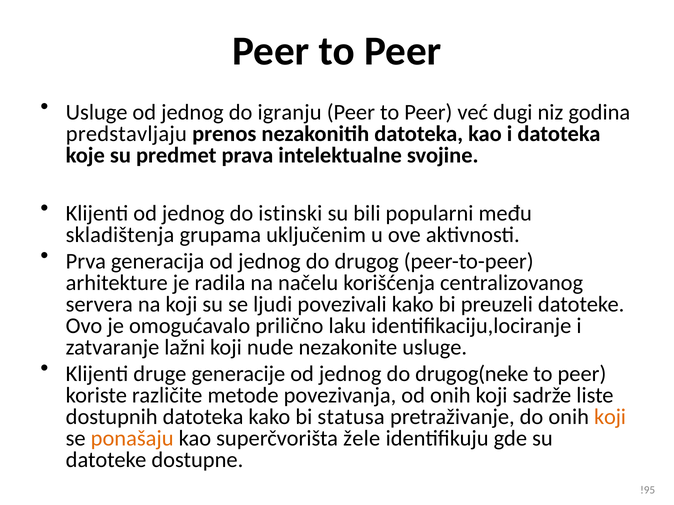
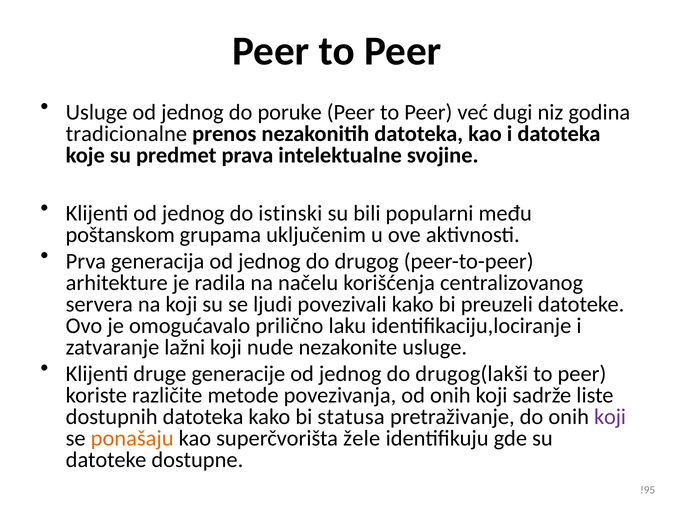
igranju: igranju -> poruke
predstavljaju: predstavljaju -> tradicionalne
skladištenja: skladištenja -> poštanskom
drugog(neke: drugog(neke -> drugog(lakši
koji at (610, 417) colour: orange -> purple
